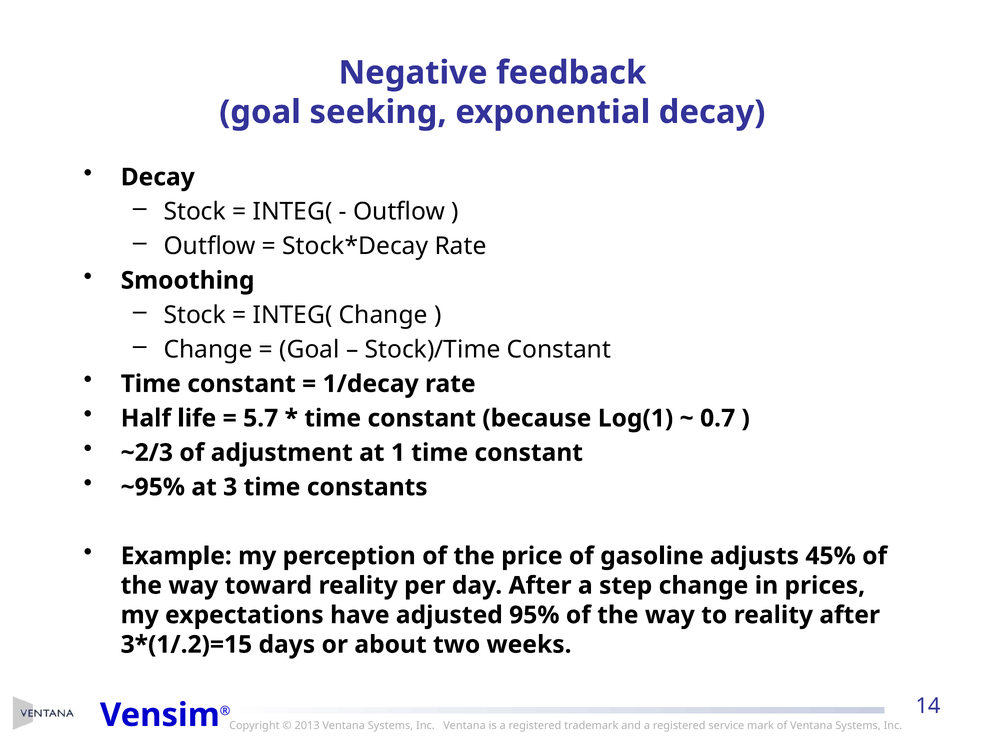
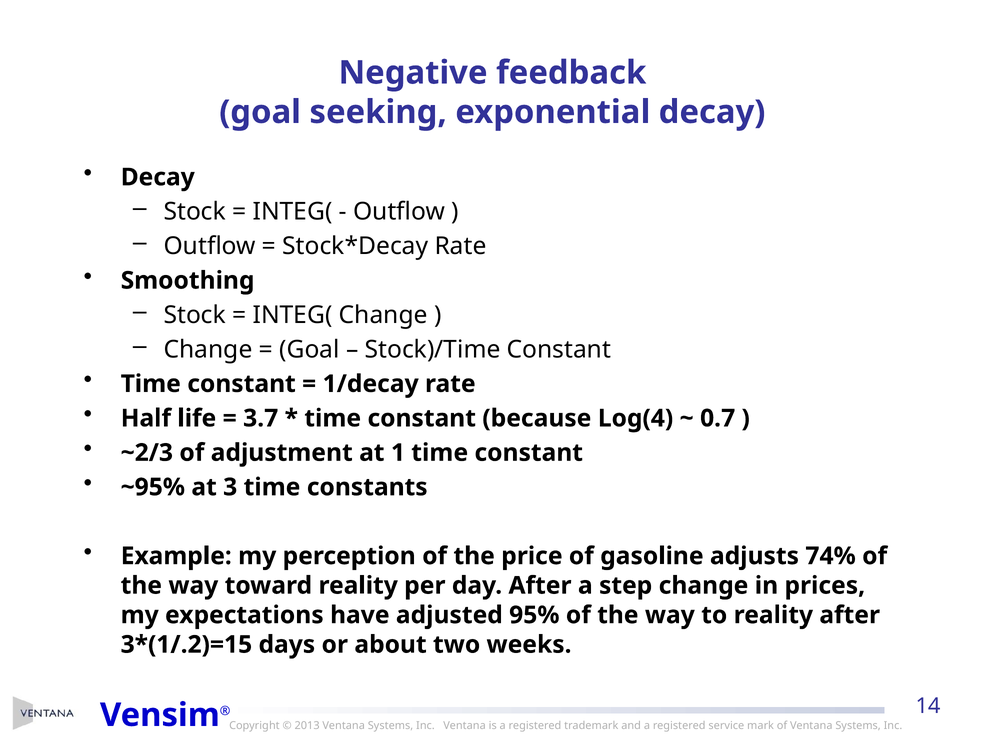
5.7: 5.7 -> 3.7
Log(1: Log(1 -> Log(4
45%: 45% -> 74%
